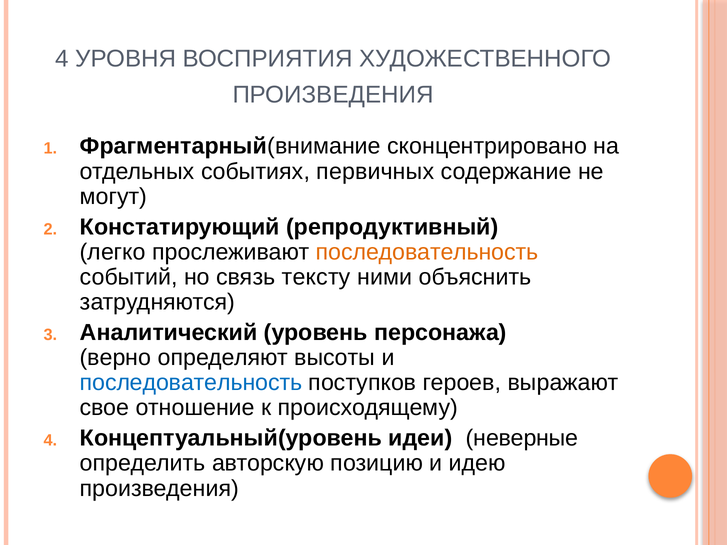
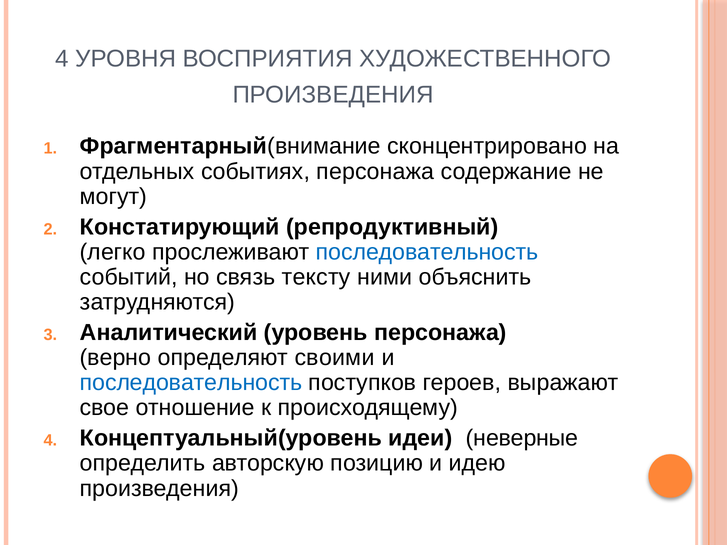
событиях первичных: первичных -> персонажа
последовательность at (427, 252) colour: orange -> blue
высоты: высоты -> своими
